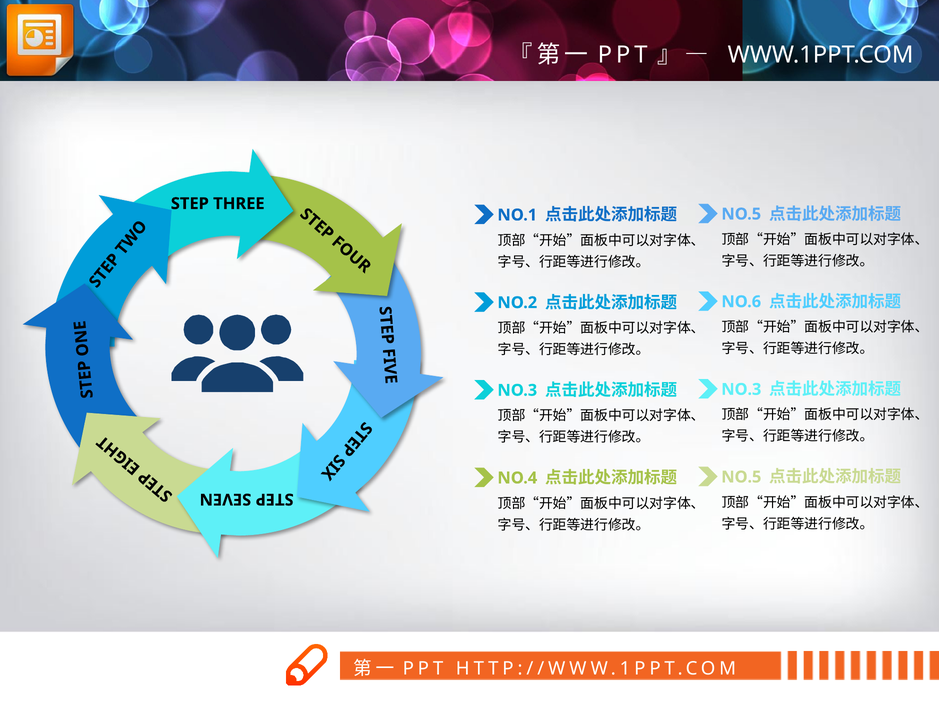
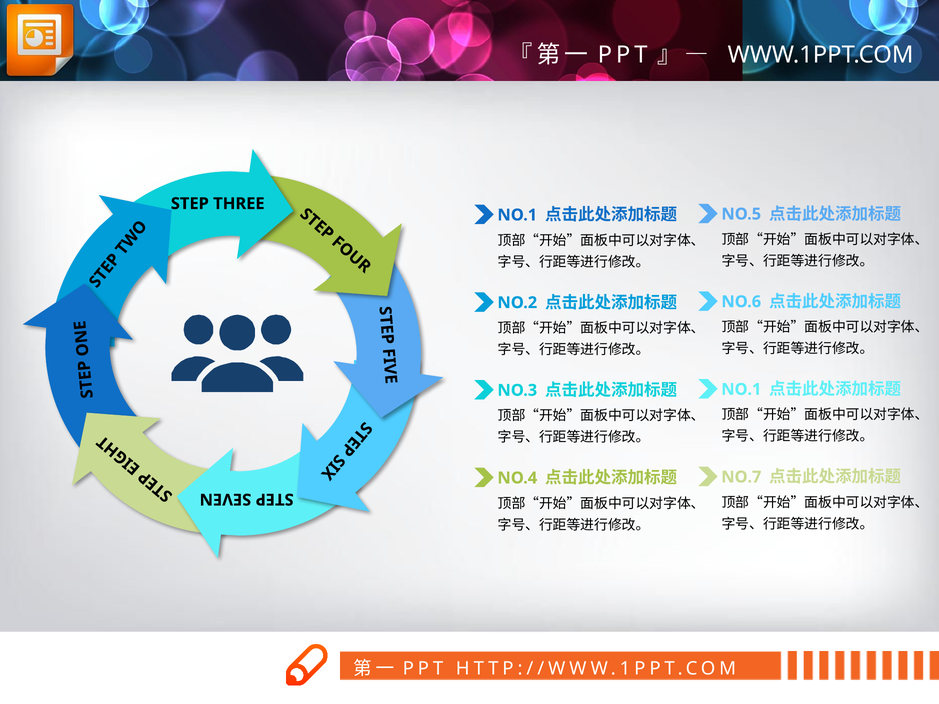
NO.3 at (741, 389): NO.3 -> NO.1
NO.5 at (741, 477): NO.5 -> NO.7
